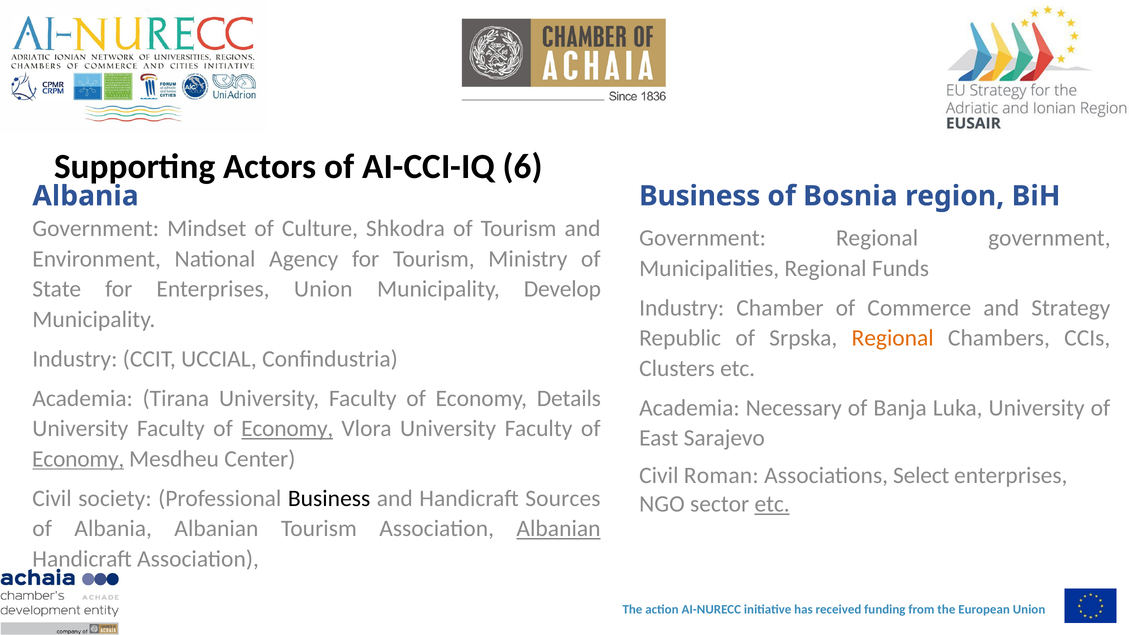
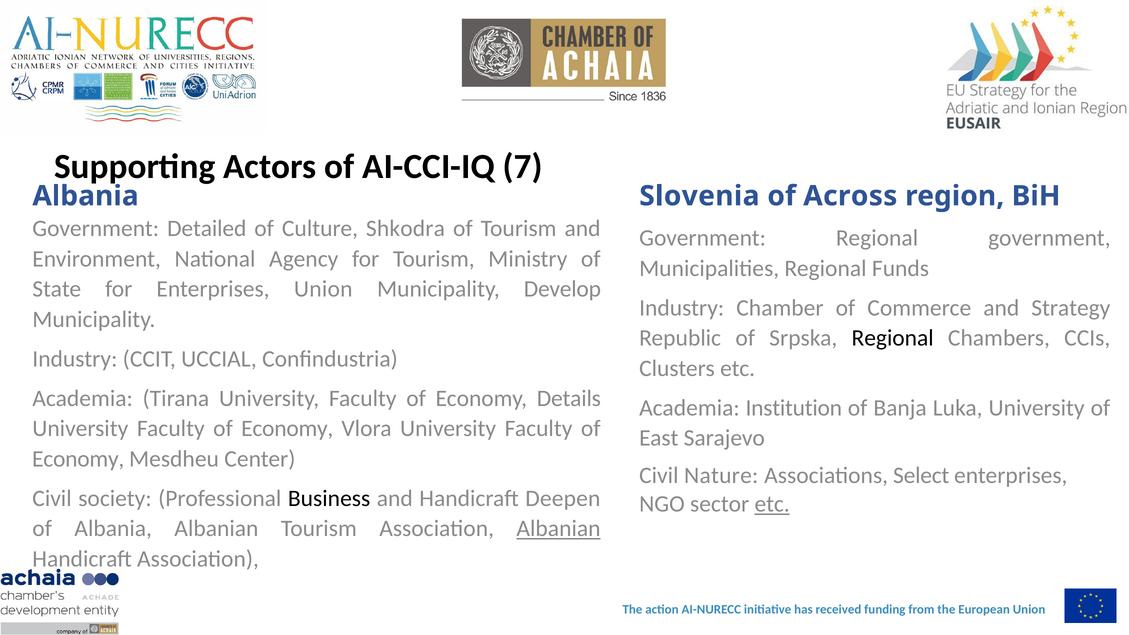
6: 6 -> 7
Business at (700, 196): Business -> Slovenia
Bosnia: Bosnia -> Across
Mindset: Mindset -> Detailed
Regional at (893, 338) colour: orange -> black
Necessary: Necessary -> Institution
Economy at (287, 429) underline: present -> none
Economy at (78, 459) underline: present -> none
Roman: Roman -> Nature
Sources: Sources -> Deepen
